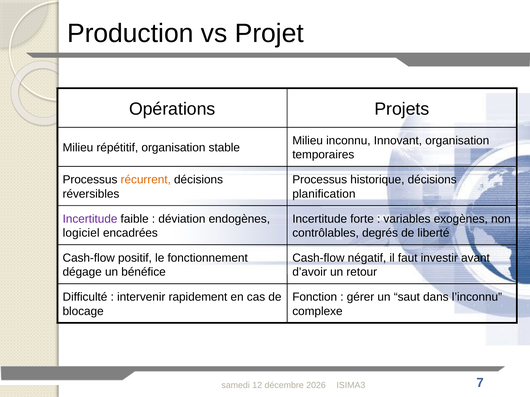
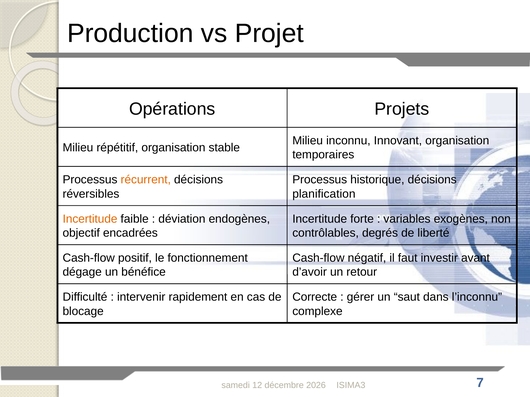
Incertitude at (90, 219) colour: purple -> orange
logiciel: logiciel -> objectif
Fonction: Fonction -> Correcte
